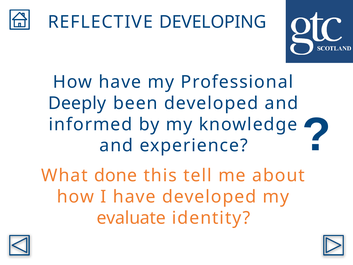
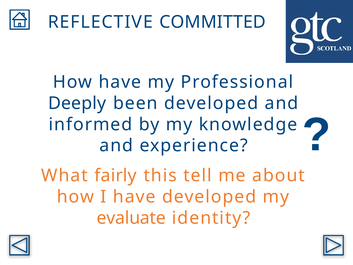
DEVELOPING: DEVELOPING -> COMMITTED
done: done -> fairly
